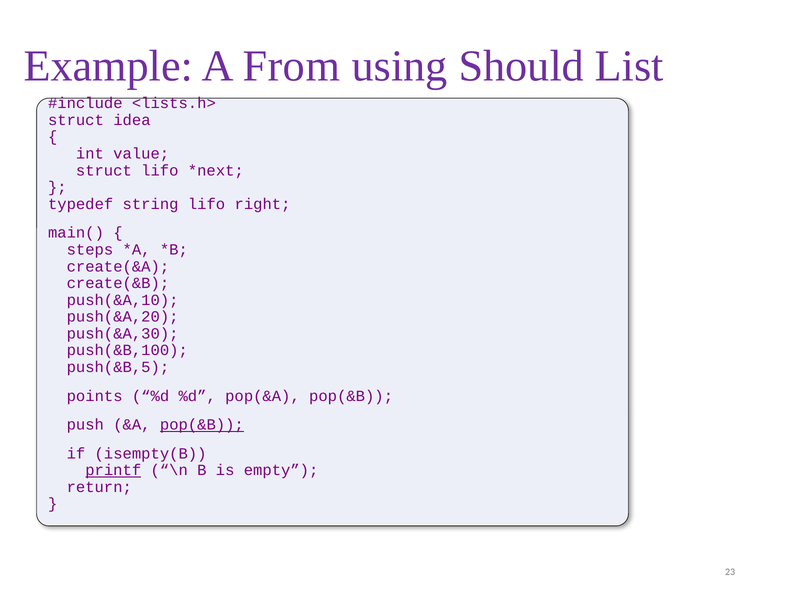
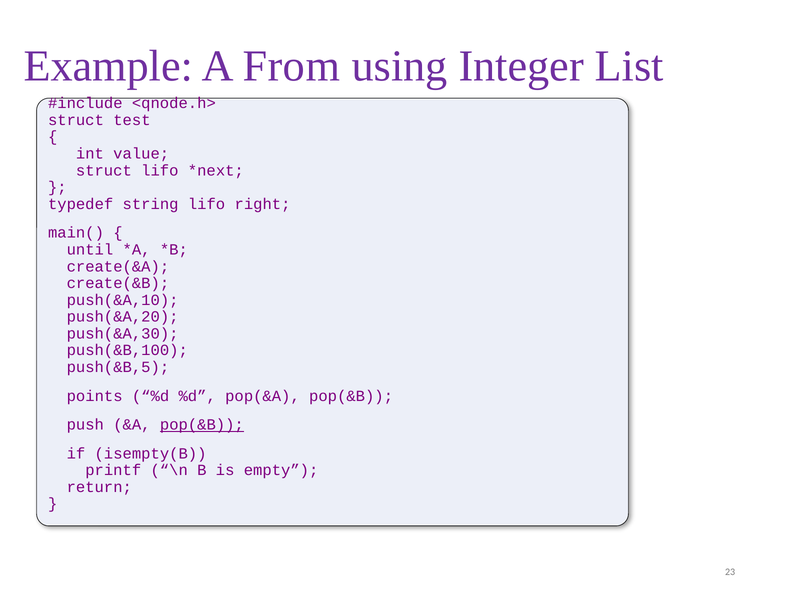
Should: Should -> Integer
<lists.h>: <lists.h> -> <qnode.h>
idea: idea -> test
steps: steps -> until
printf underline: present -> none
